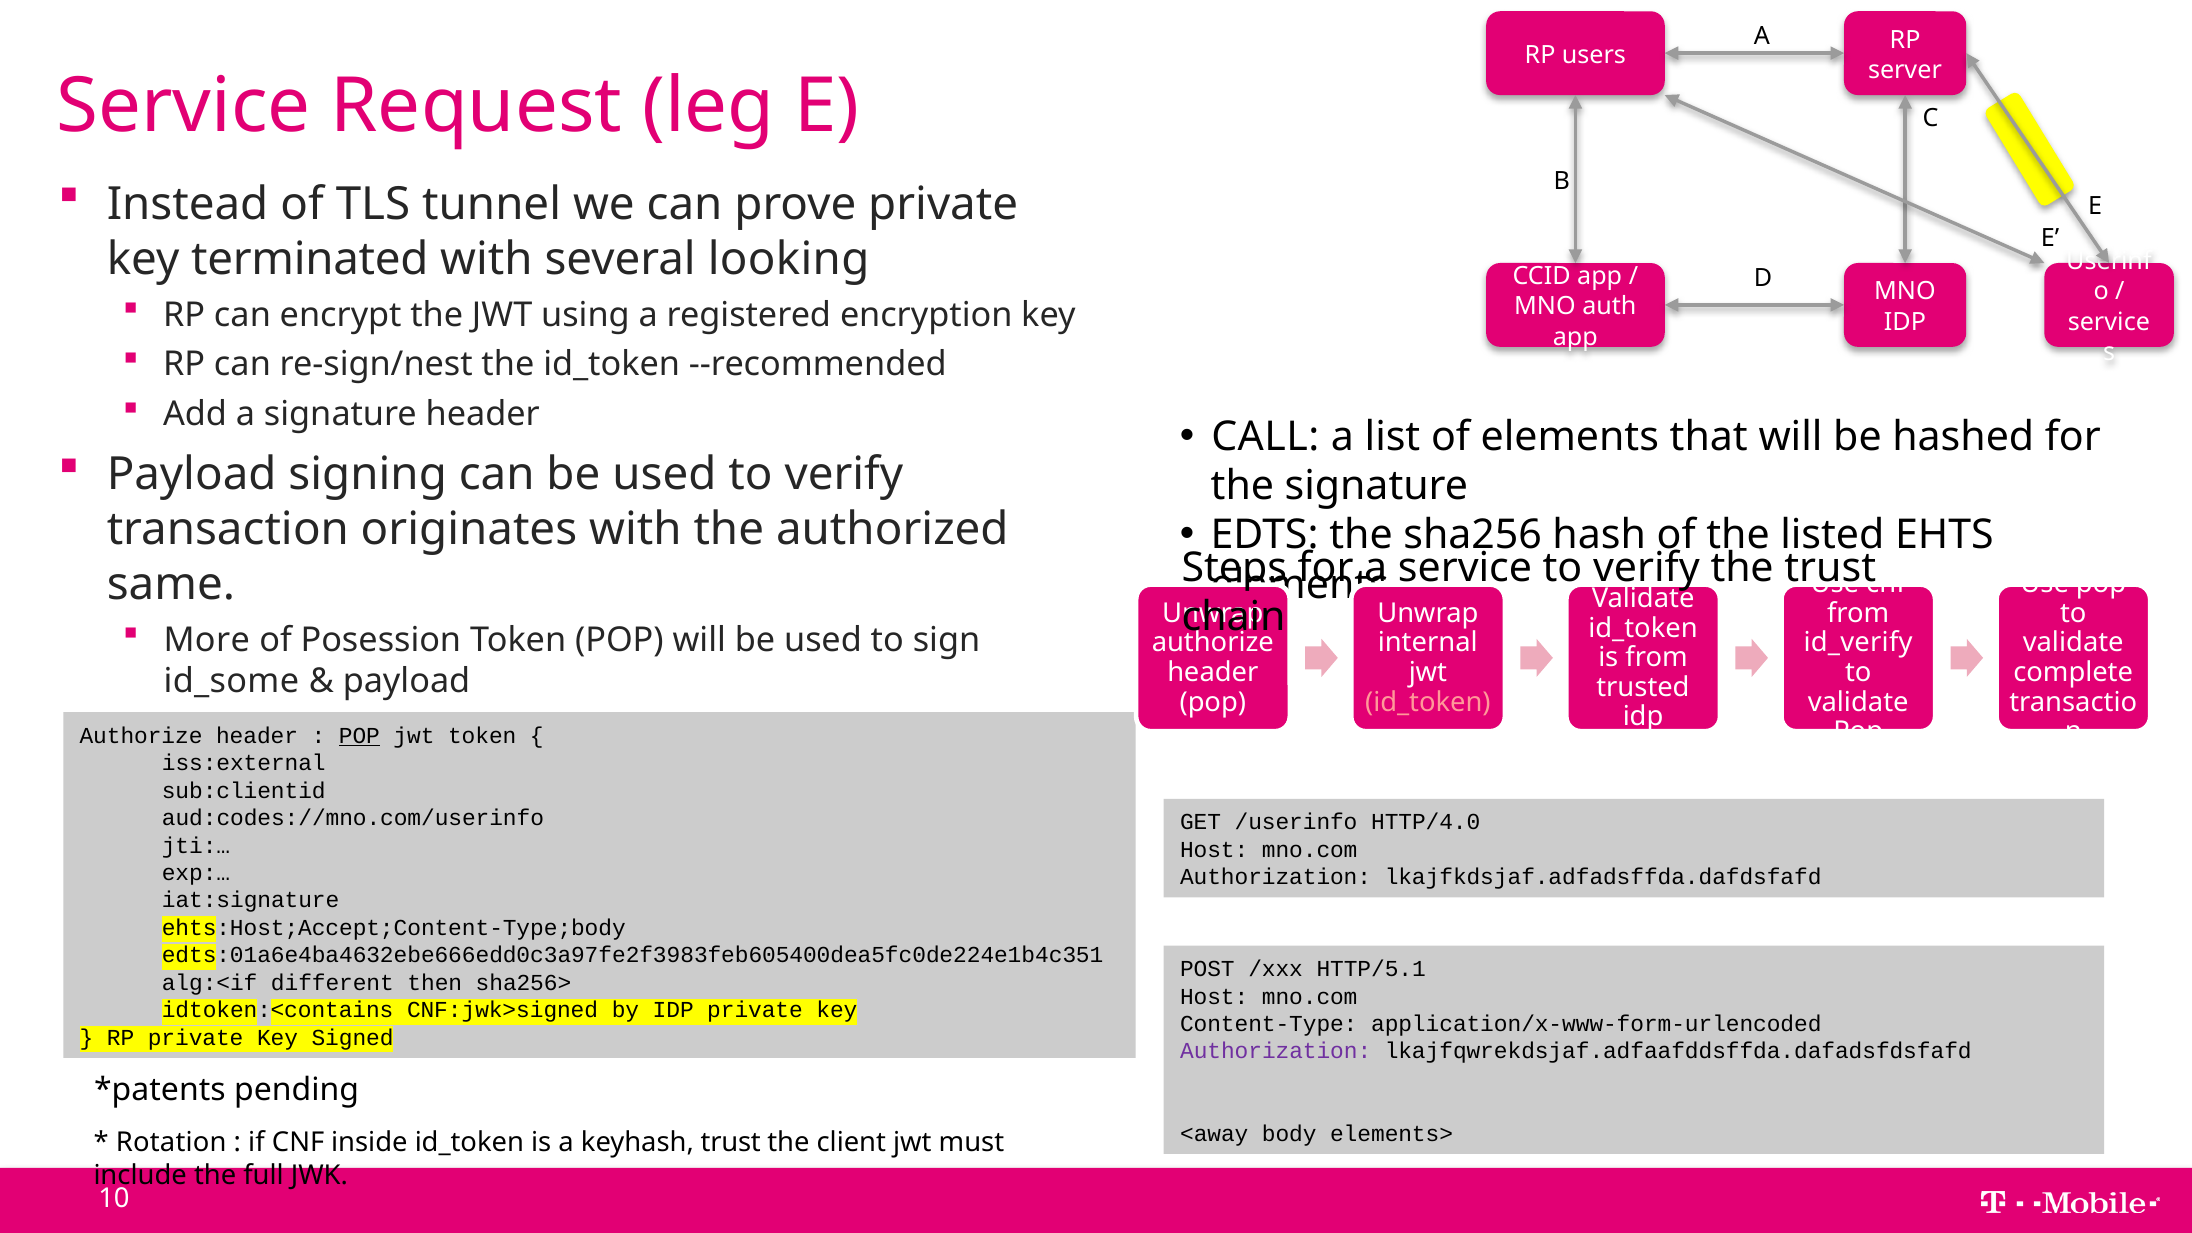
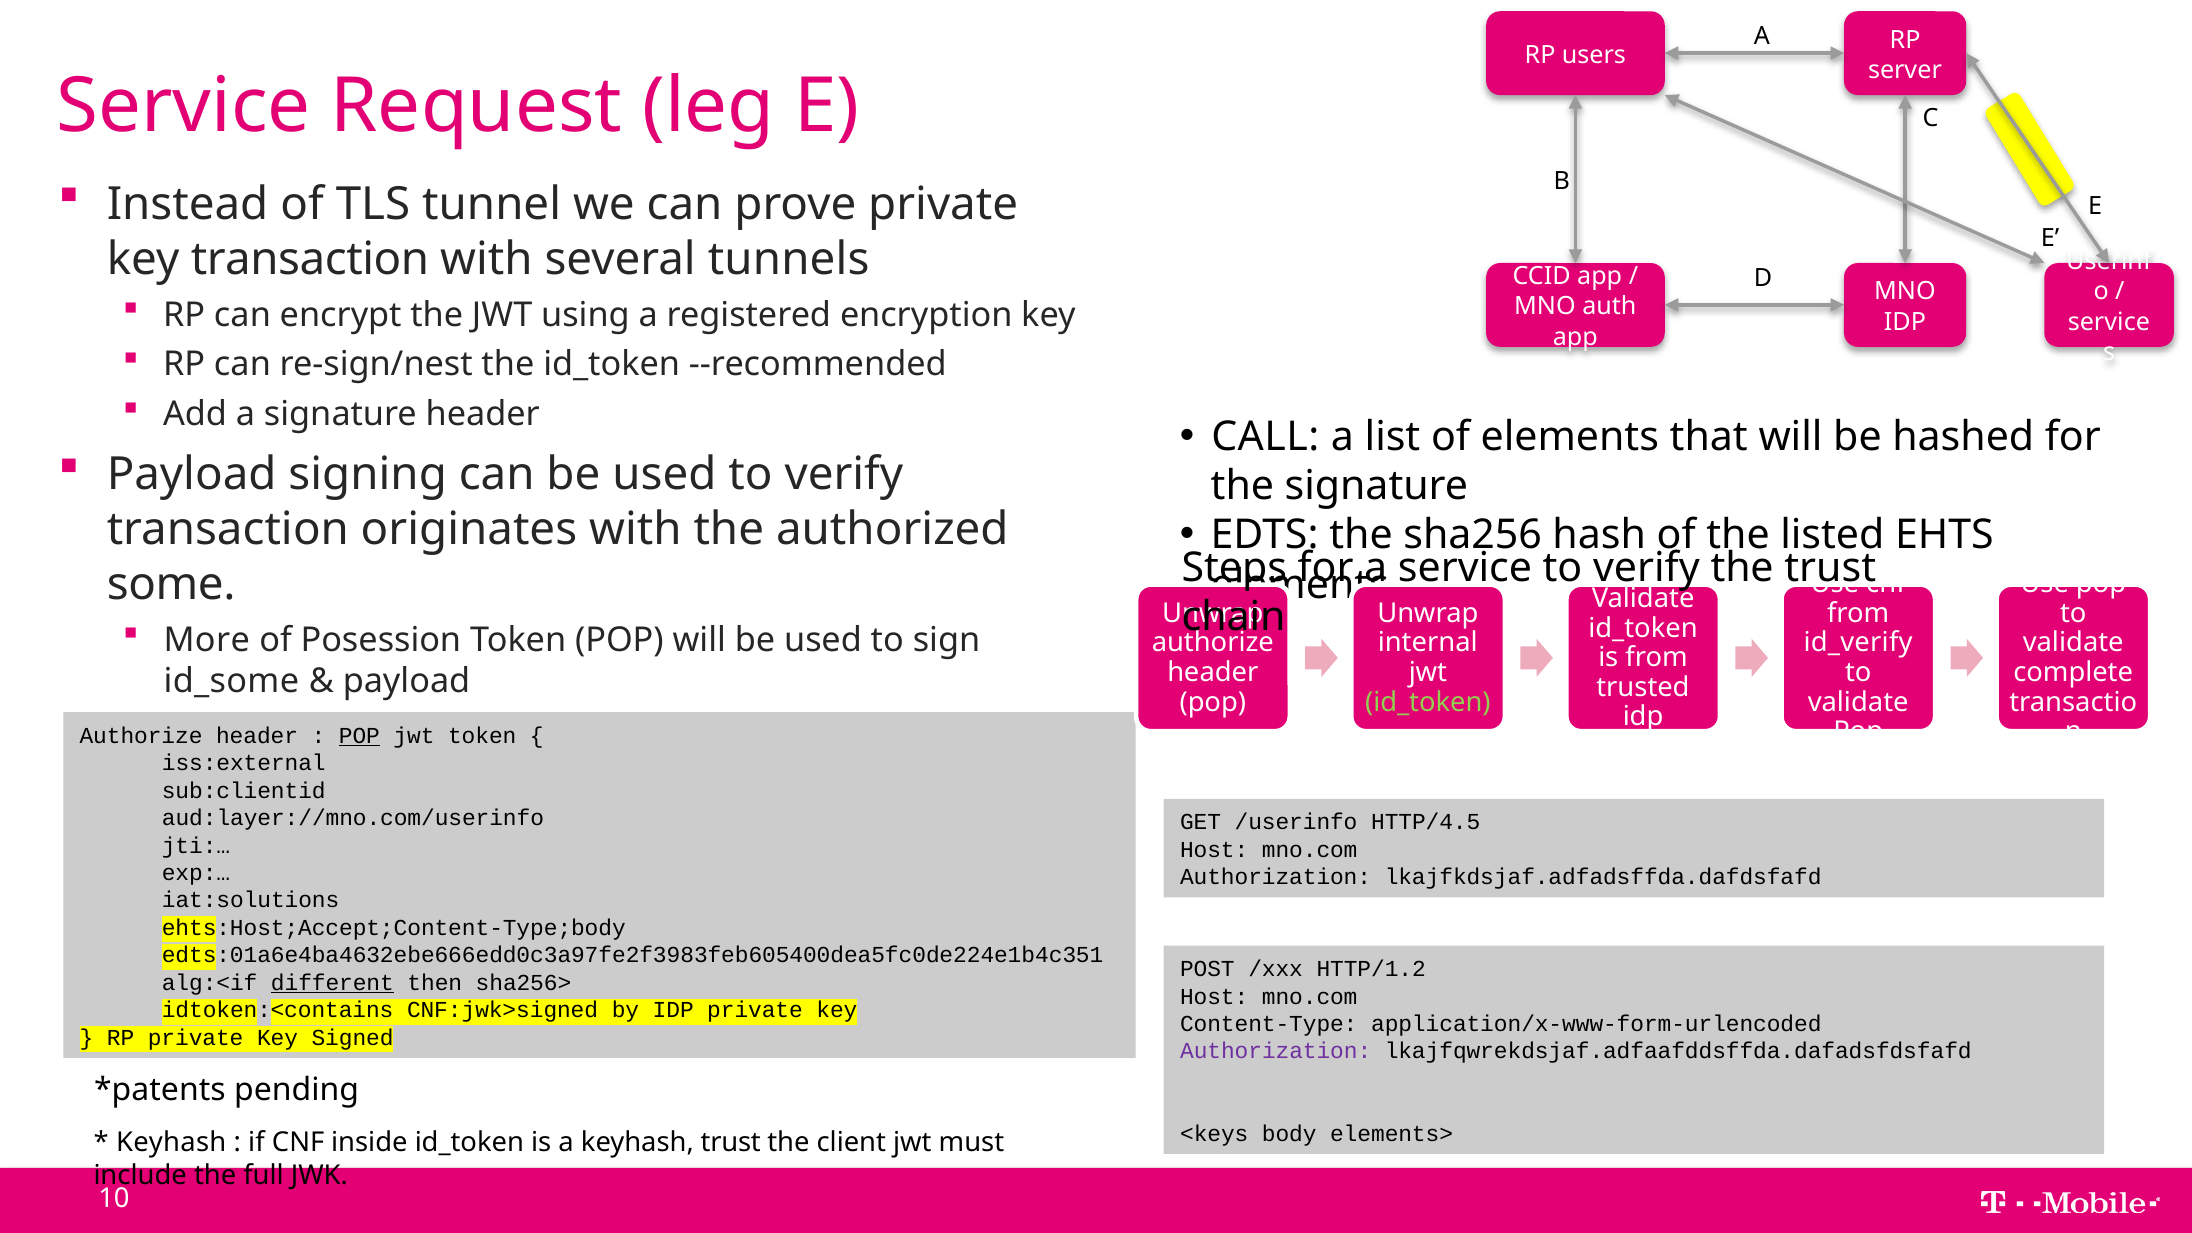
key terminated: terminated -> transaction
looking: looking -> tunnels
same: same -> some
id_token at (1428, 702) colour: pink -> light green
aud:codes://mno.com/userinfo: aud:codes://mno.com/userinfo -> aud:layer://mno.com/userinfo
HTTP/4.0: HTTP/4.0 -> HTTP/4.5
iat:signature: iat:signature -> iat:solutions
HTTP/5.1: HTTP/5.1 -> HTTP/1.2
different underline: none -> present
<away: <away -> <keys
Rotation at (171, 1143): Rotation -> Keyhash
